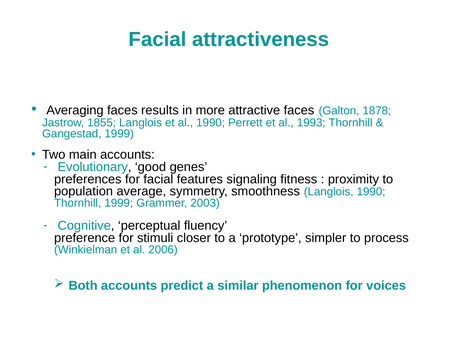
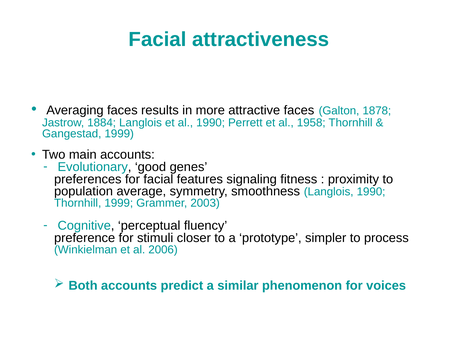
1855: 1855 -> 1884
1993: 1993 -> 1958
